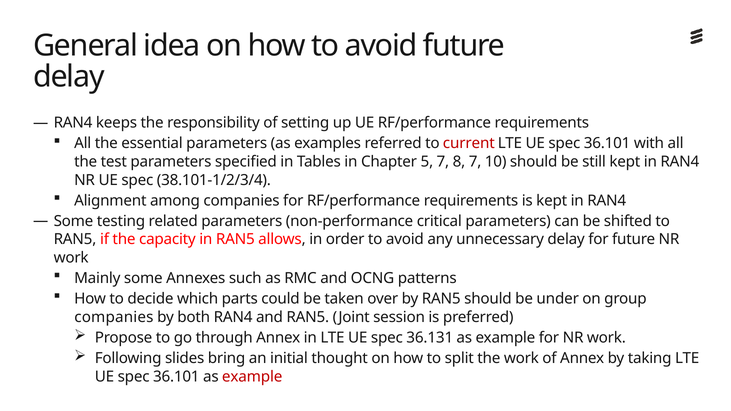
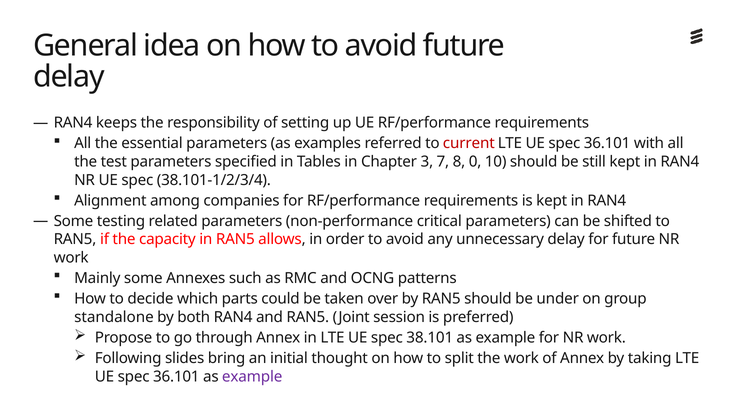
5: 5 -> 3
8 7: 7 -> 0
companies at (114, 317): companies -> standalone
36.131: 36.131 -> 38.101
example at (252, 377) colour: red -> purple
